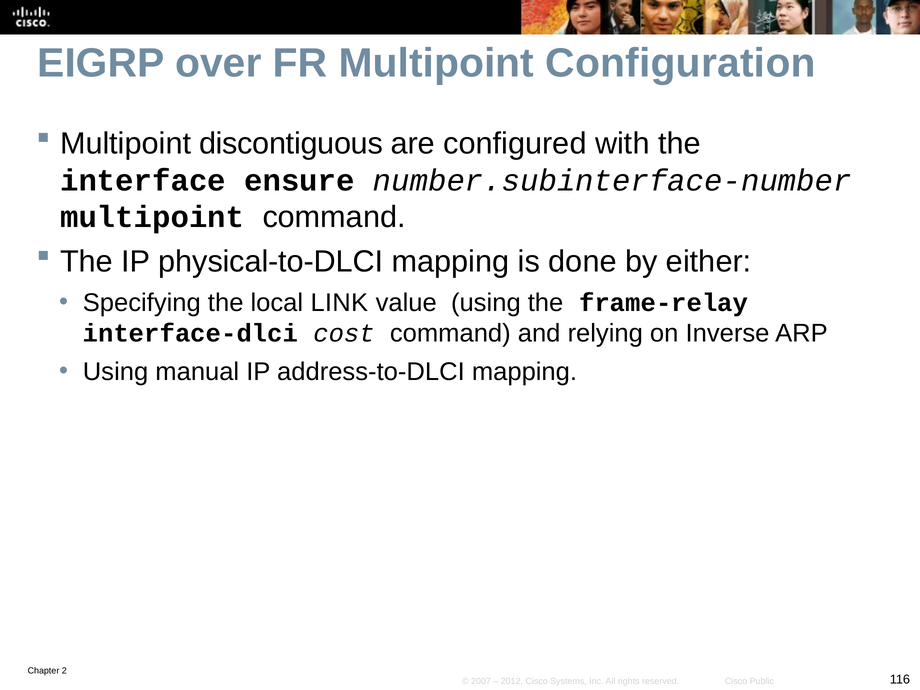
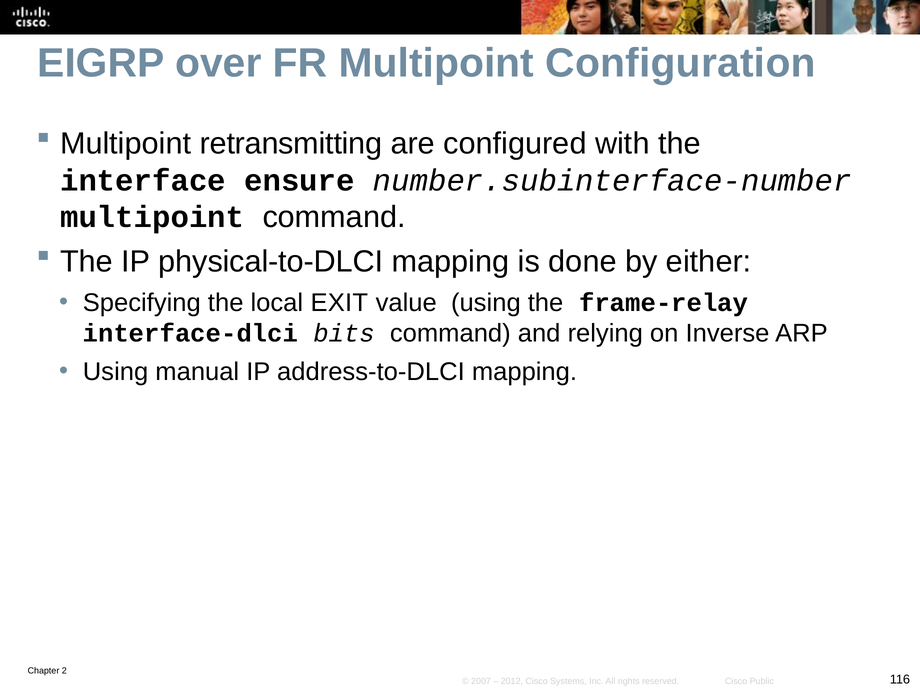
discontiguous: discontiguous -> retransmitting
LINK: LINK -> EXIT
cost: cost -> bits
